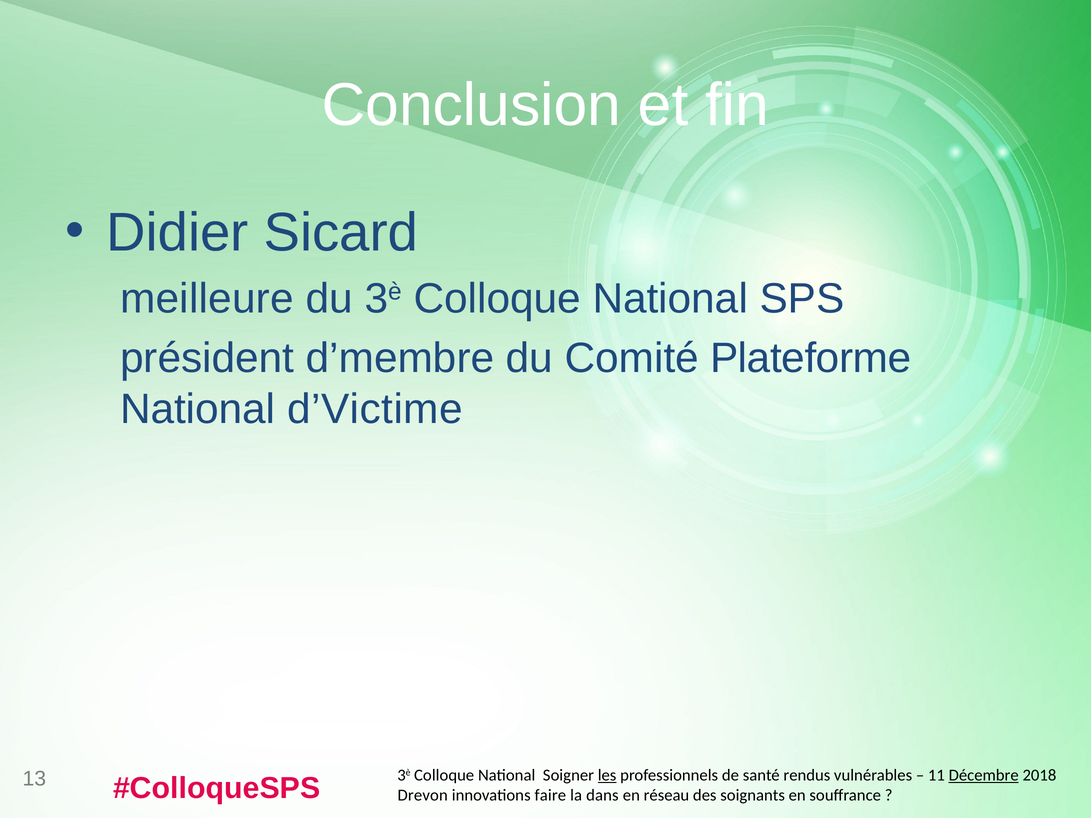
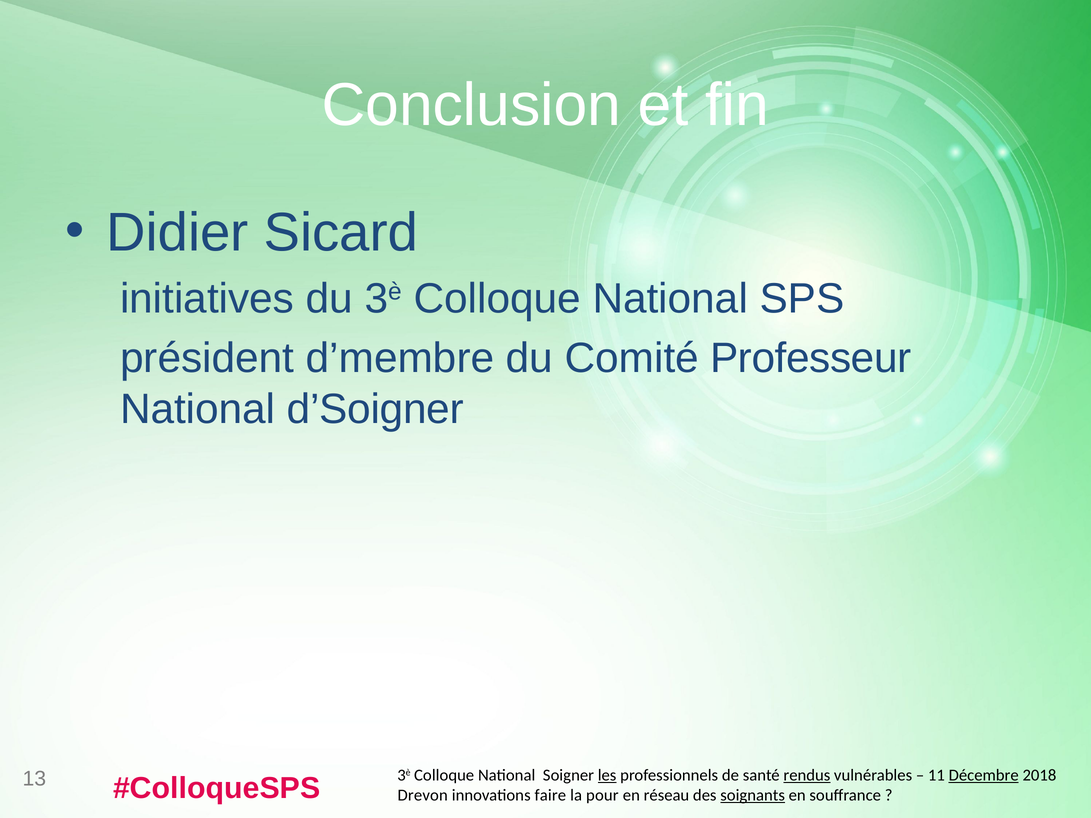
meilleure: meilleure -> initiatives
Plateforme: Plateforme -> Professeur
d’Victime: d’Victime -> d’Soigner
rendus underline: none -> present
dans: dans -> pour
soignants underline: none -> present
